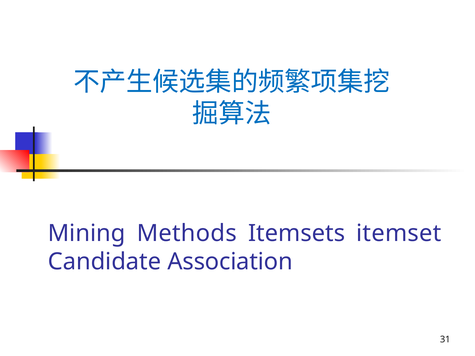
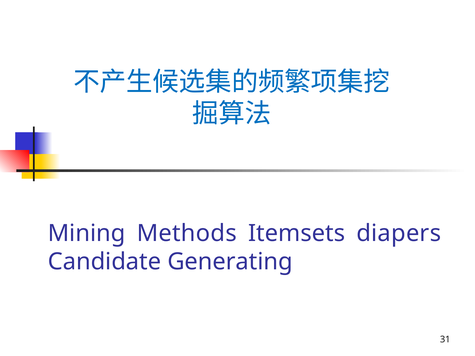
itemset: itemset -> diapers
Association: Association -> Generating
